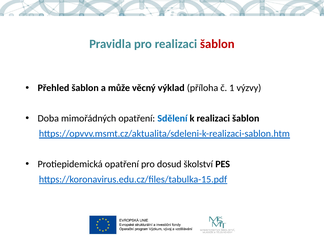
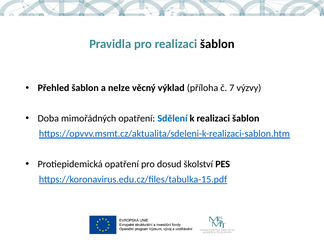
šablon at (217, 44) colour: red -> black
může: může -> nelze
1: 1 -> 7
